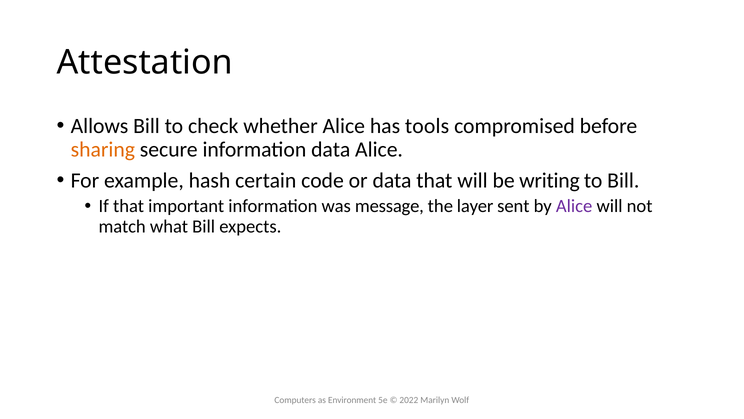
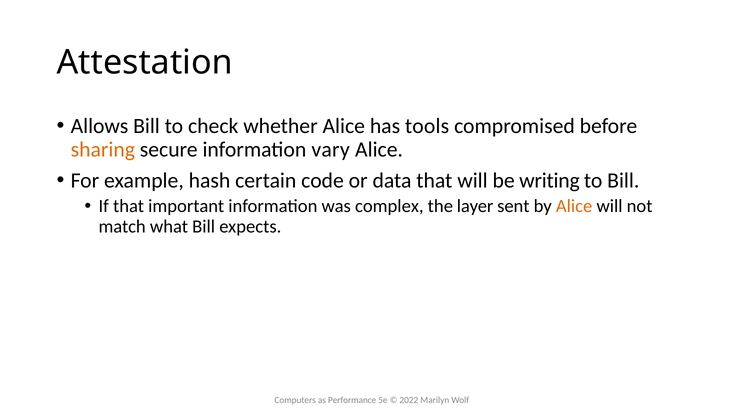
information data: data -> vary
message: message -> complex
Alice at (574, 206) colour: purple -> orange
Environment: Environment -> Performance
